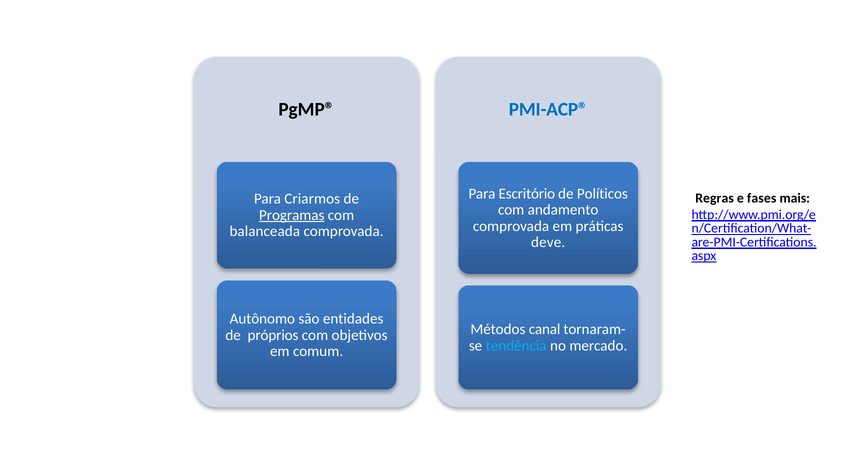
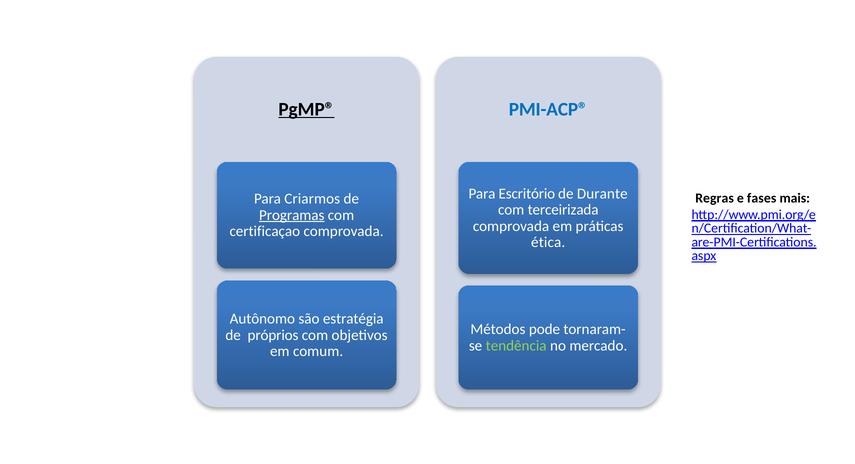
PgMP® underline: none -> present
Políticos: Políticos -> Durante
andamento: andamento -> terceirizada
balanceada: balanceada -> certificaçao
deve: deve -> ética
entidades: entidades -> estratégia
canal: canal -> pode
tendência colour: light blue -> light green
